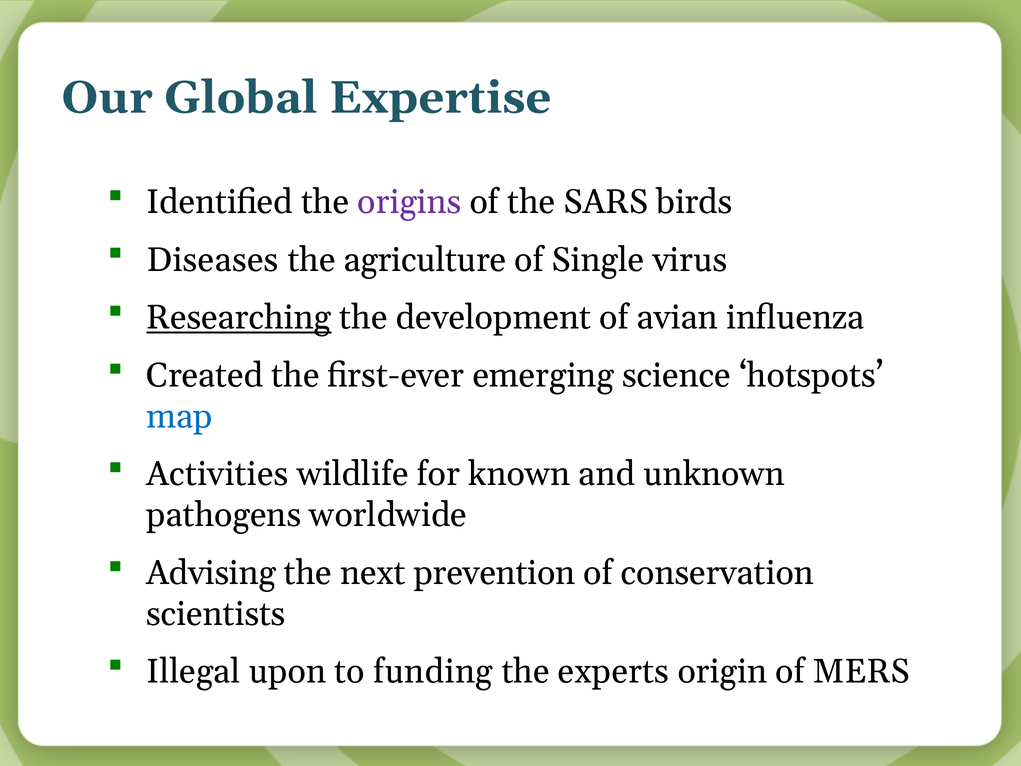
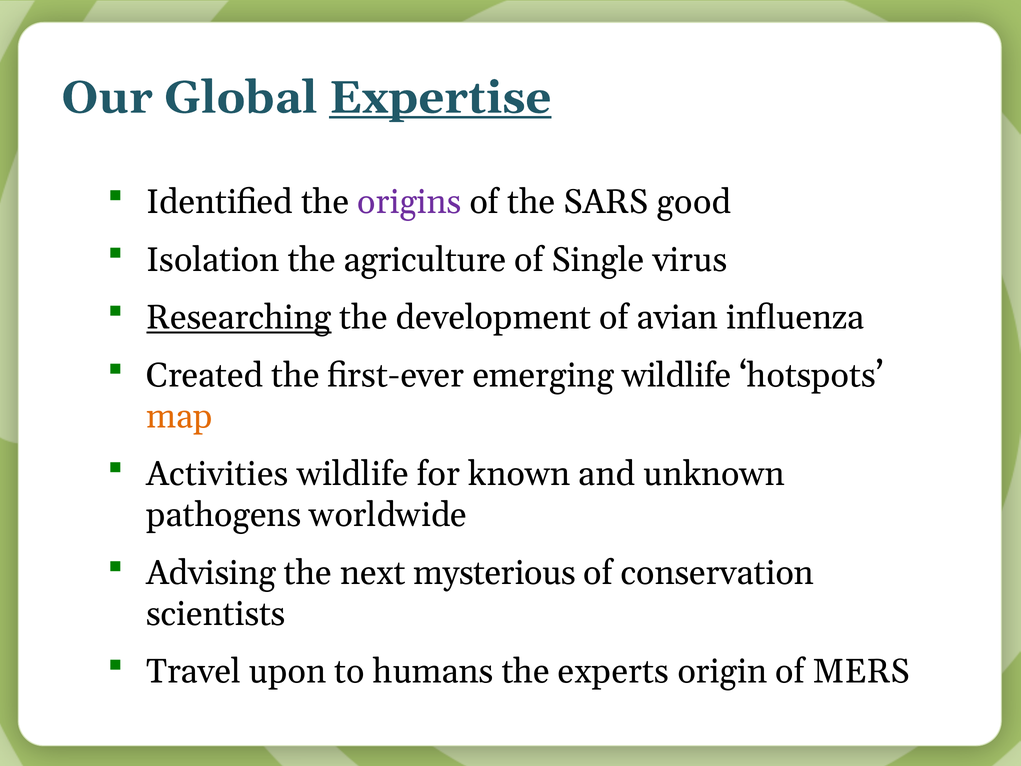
Expertise underline: none -> present
birds: birds -> good
Diseases: Diseases -> Isolation
emerging science: science -> wildlife
map colour: blue -> orange
prevention: prevention -> mysterious
Illegal: Illegal -> Travel
funding: funding -> humans
